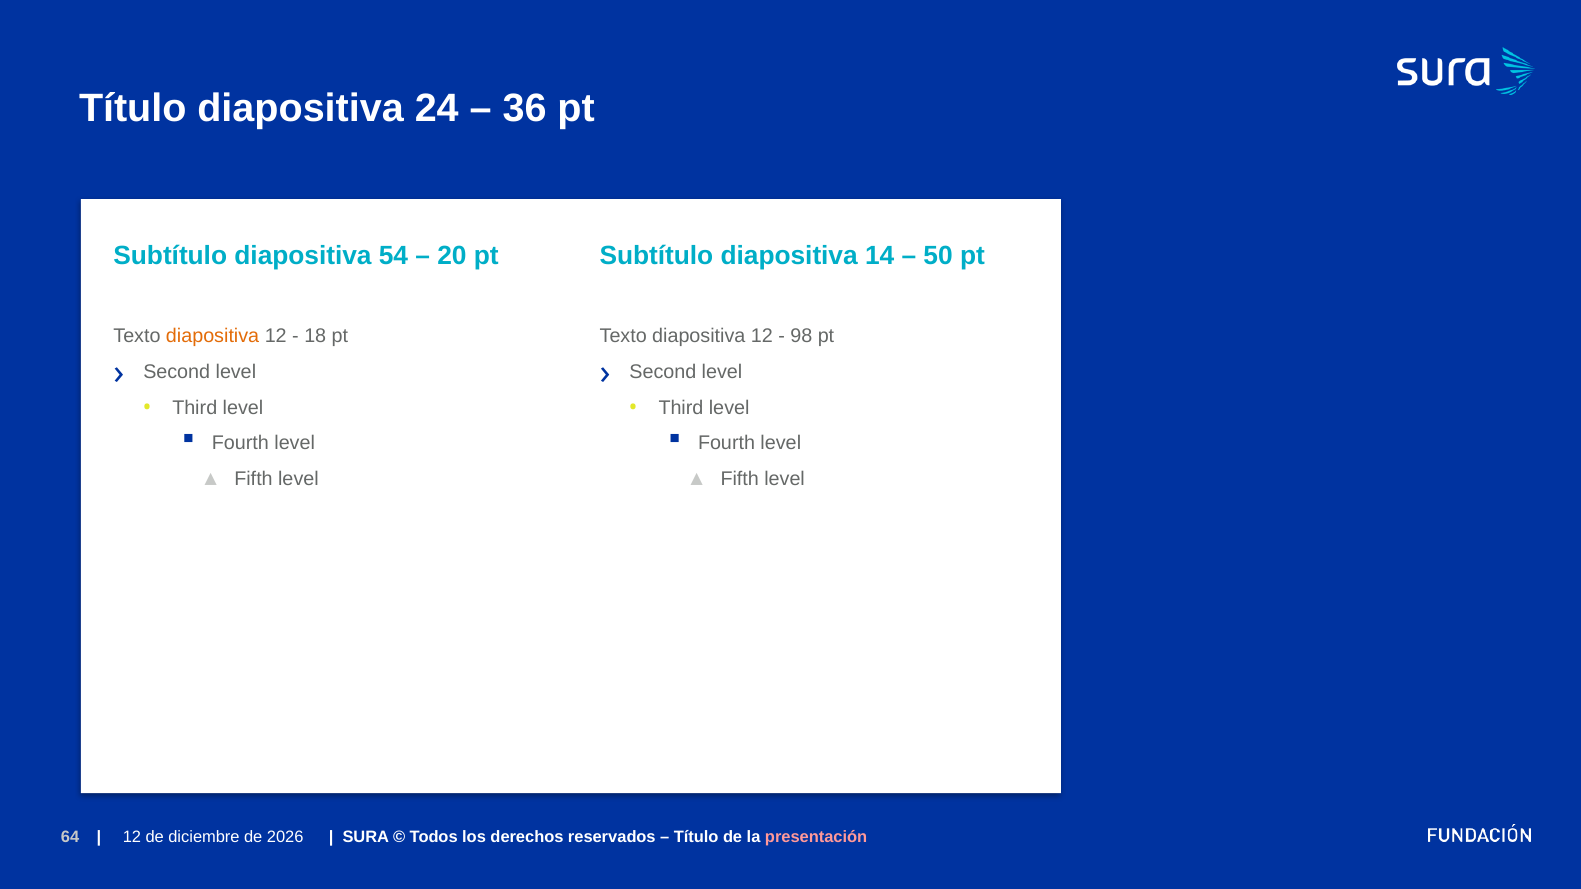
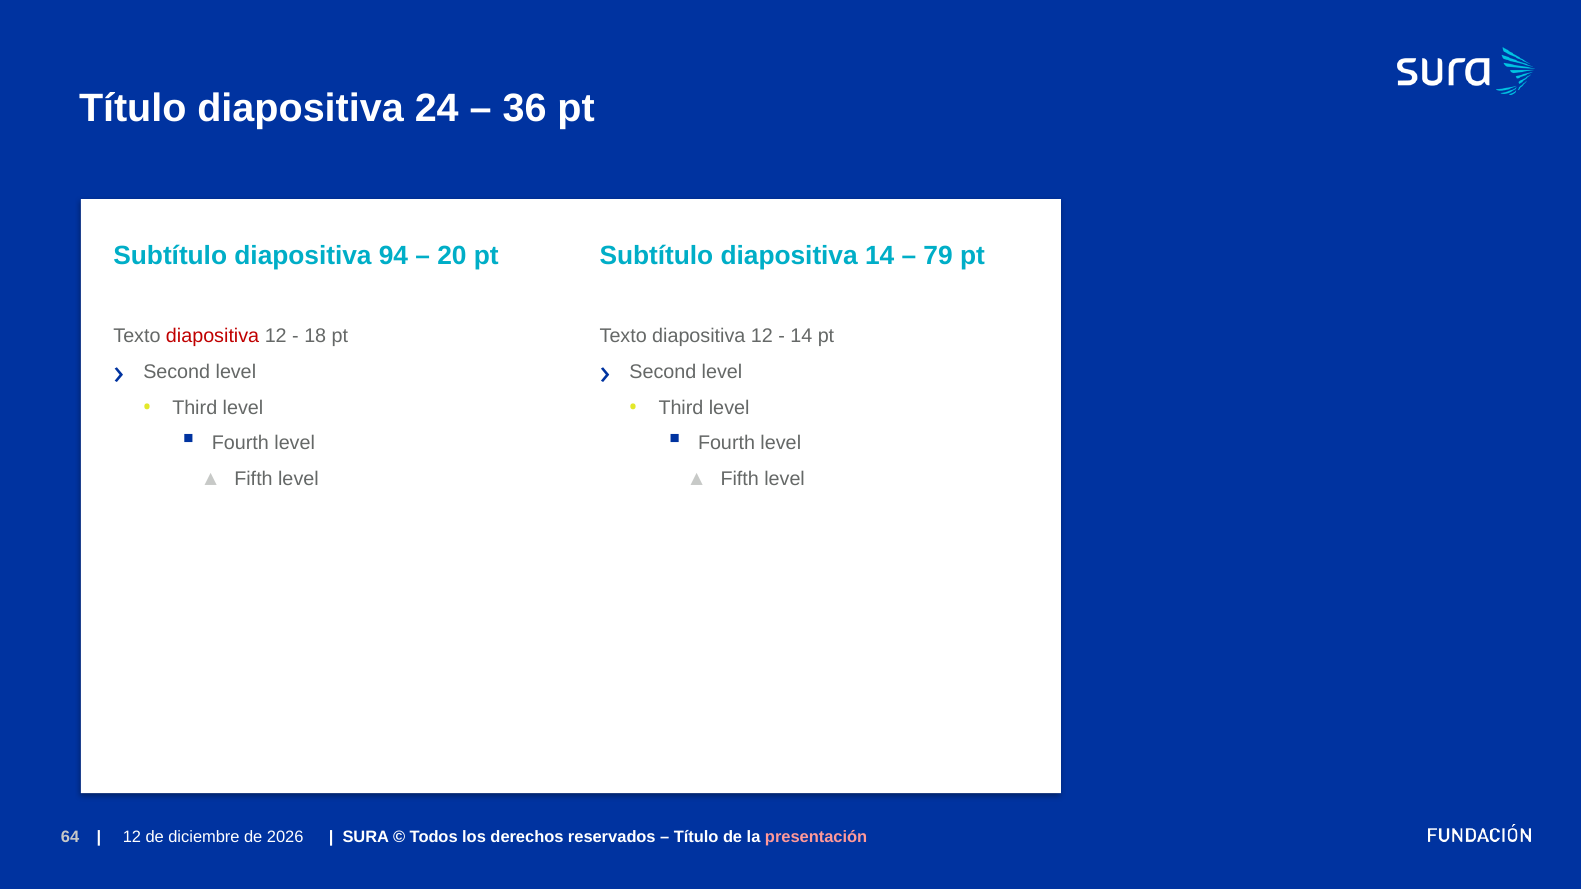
54: 54 -> 94
50: 50 -> 79
diapositiva at (213, 336) colour: orange -> red
98 at (801, 336): 98 -> 14
